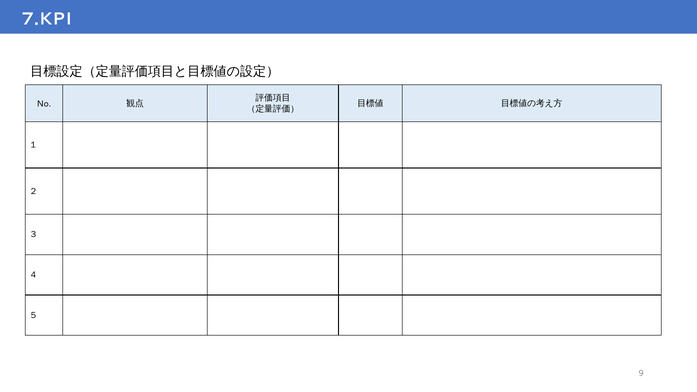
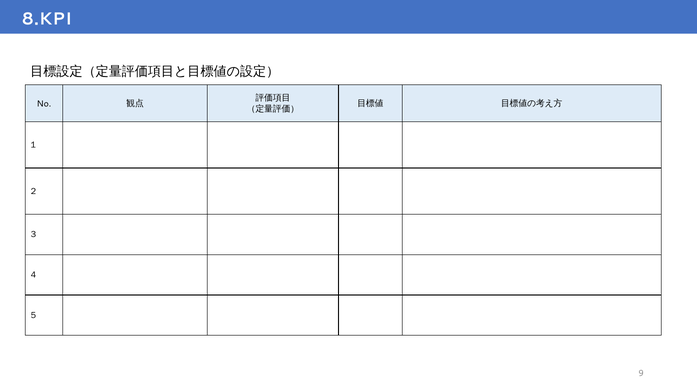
7.KPI: 7.KPI -> 8.KPI
